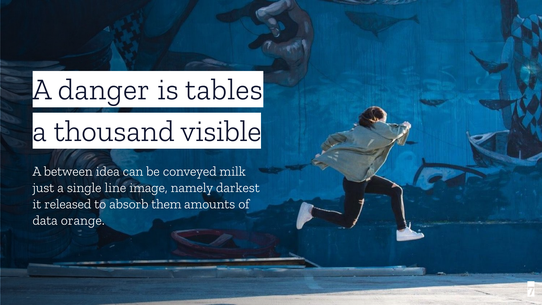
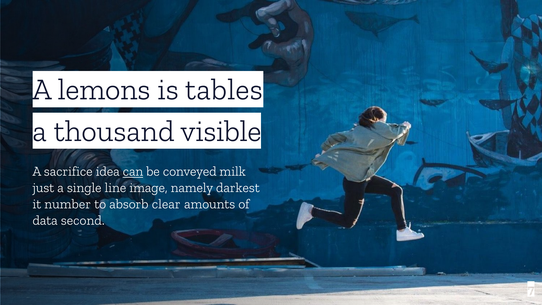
danger: danger -> lemons
between: between -> sacrifice
can underline: none -> present
released: released -> number
them: them -> clear
orange: orange -> second
